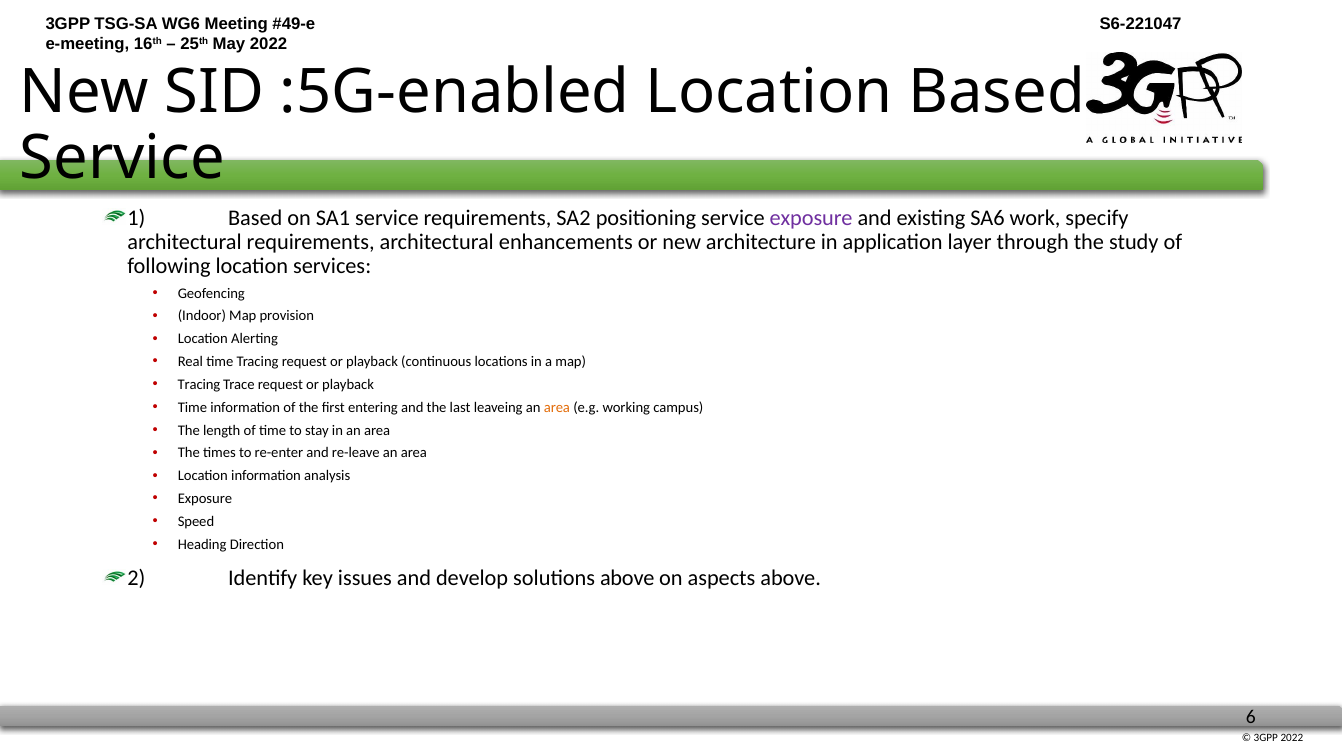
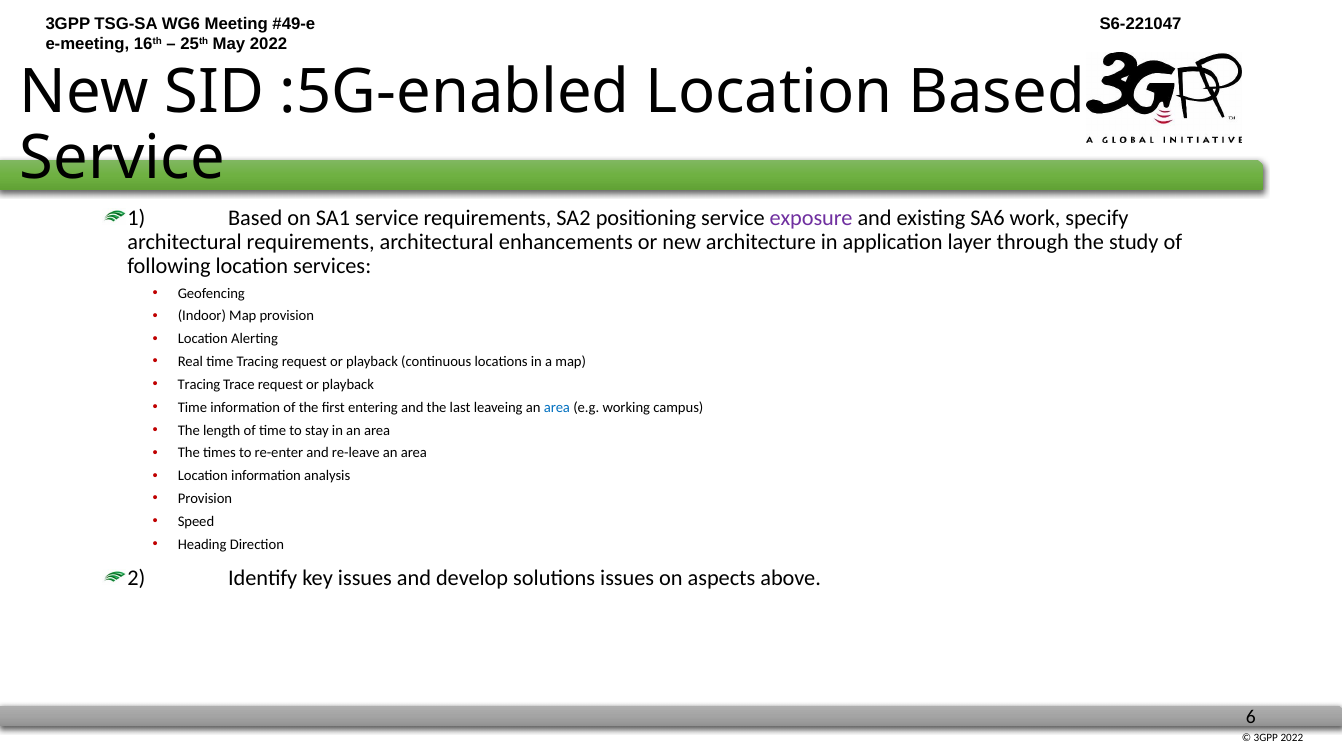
area at (557, 407) colour: orange -> blue
Exposure at (205, 499): Exposure -> Provision
solutions above: above -> issues
